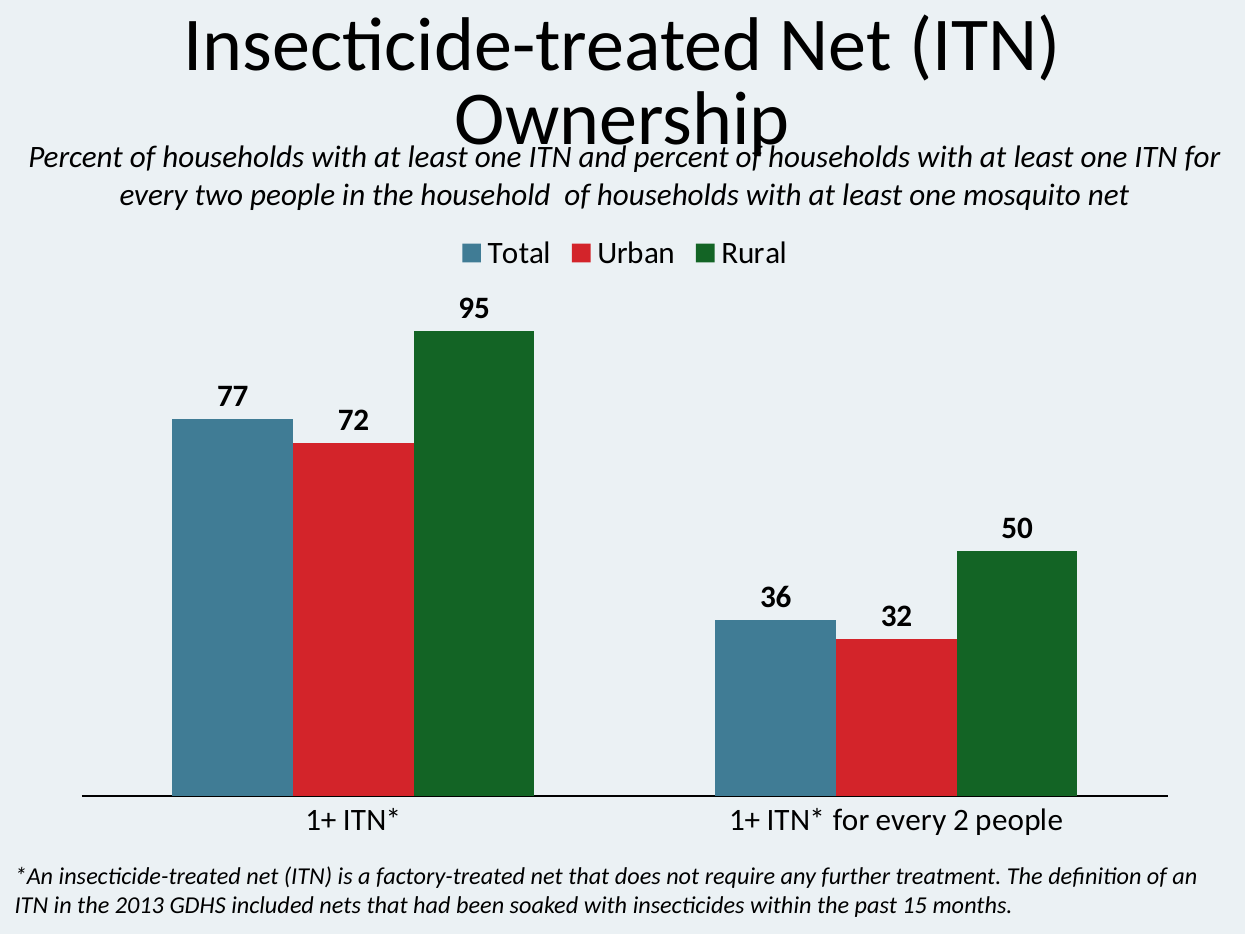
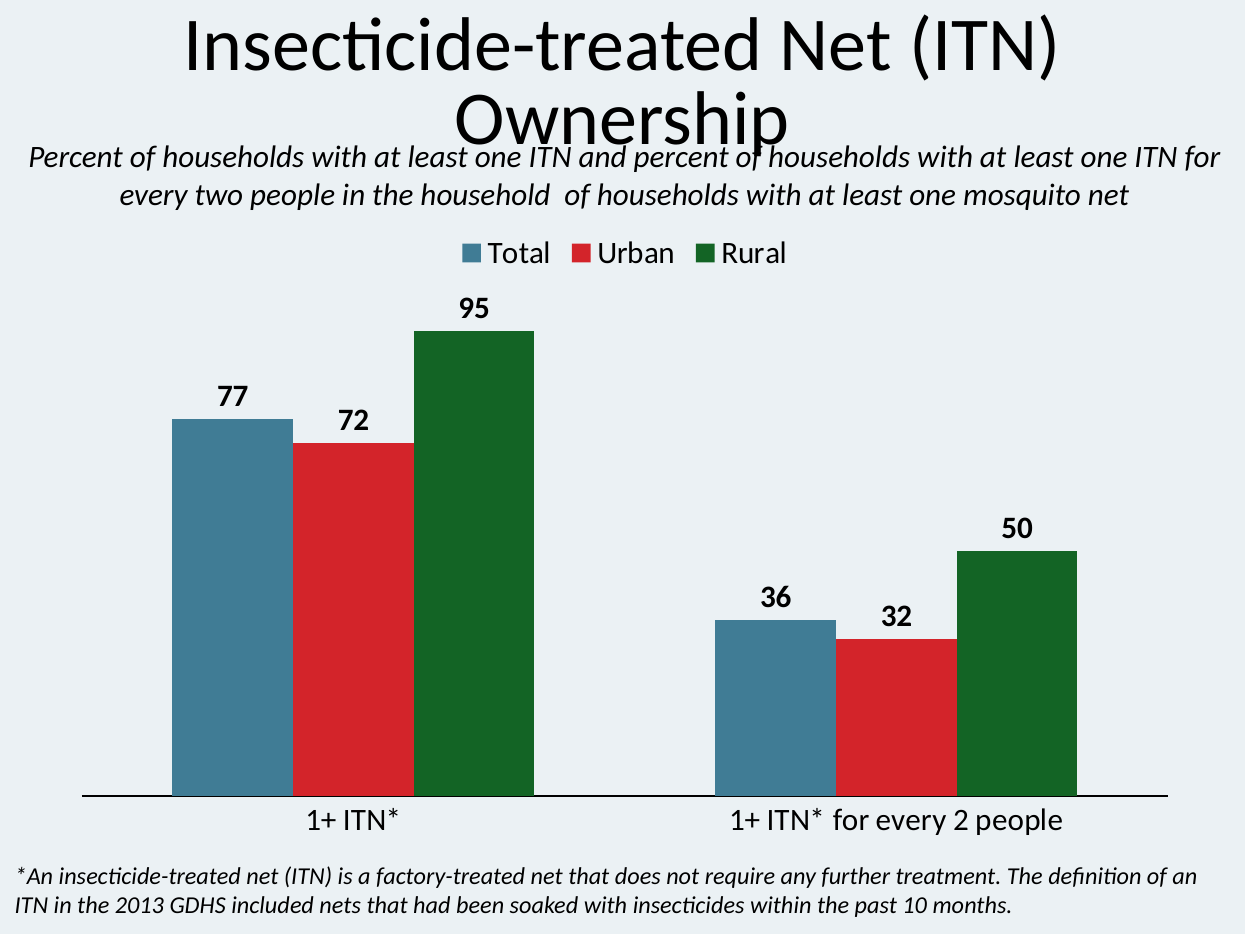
15: 15 -> 10
